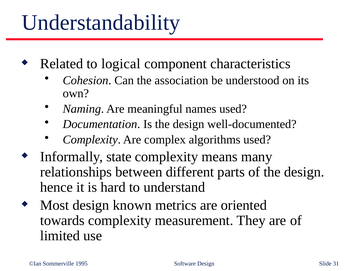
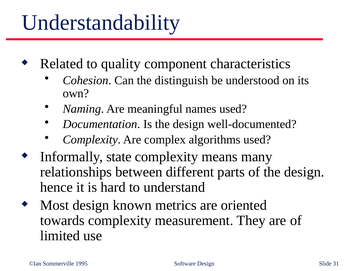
logical: logical -> quality
association: association -> distinguish
